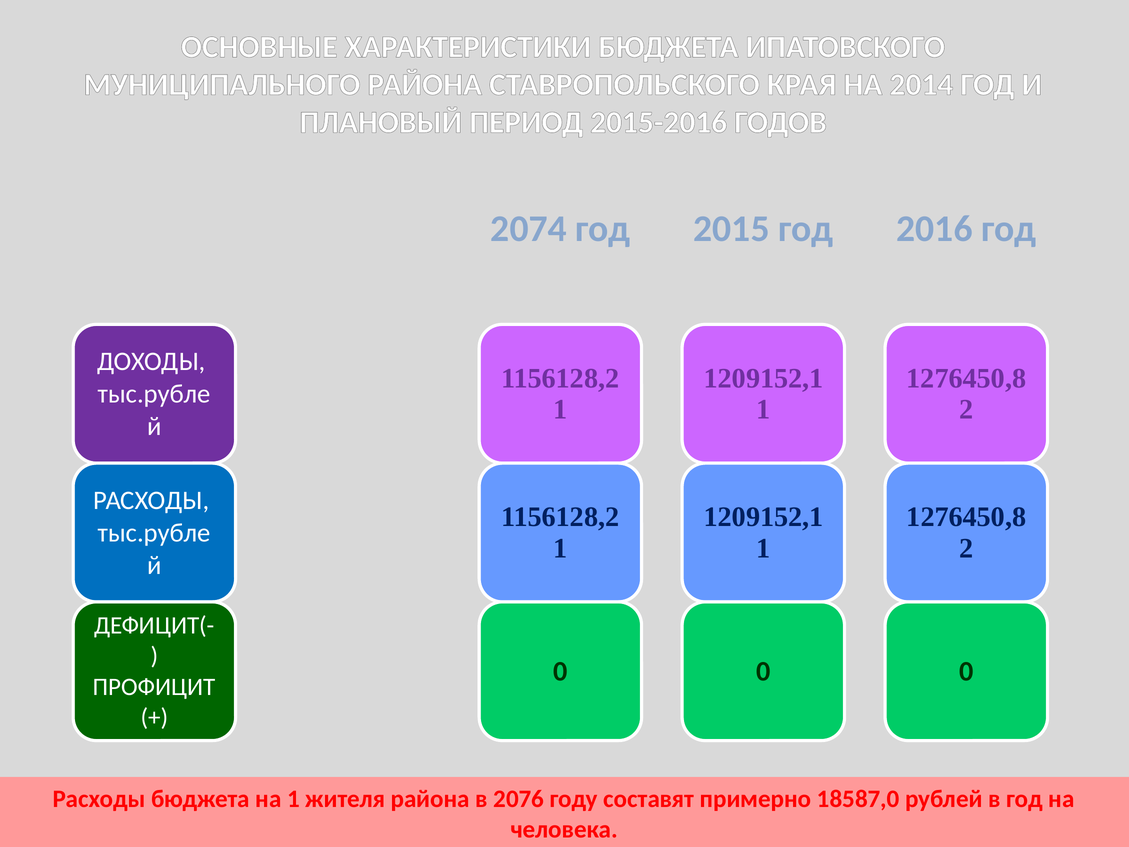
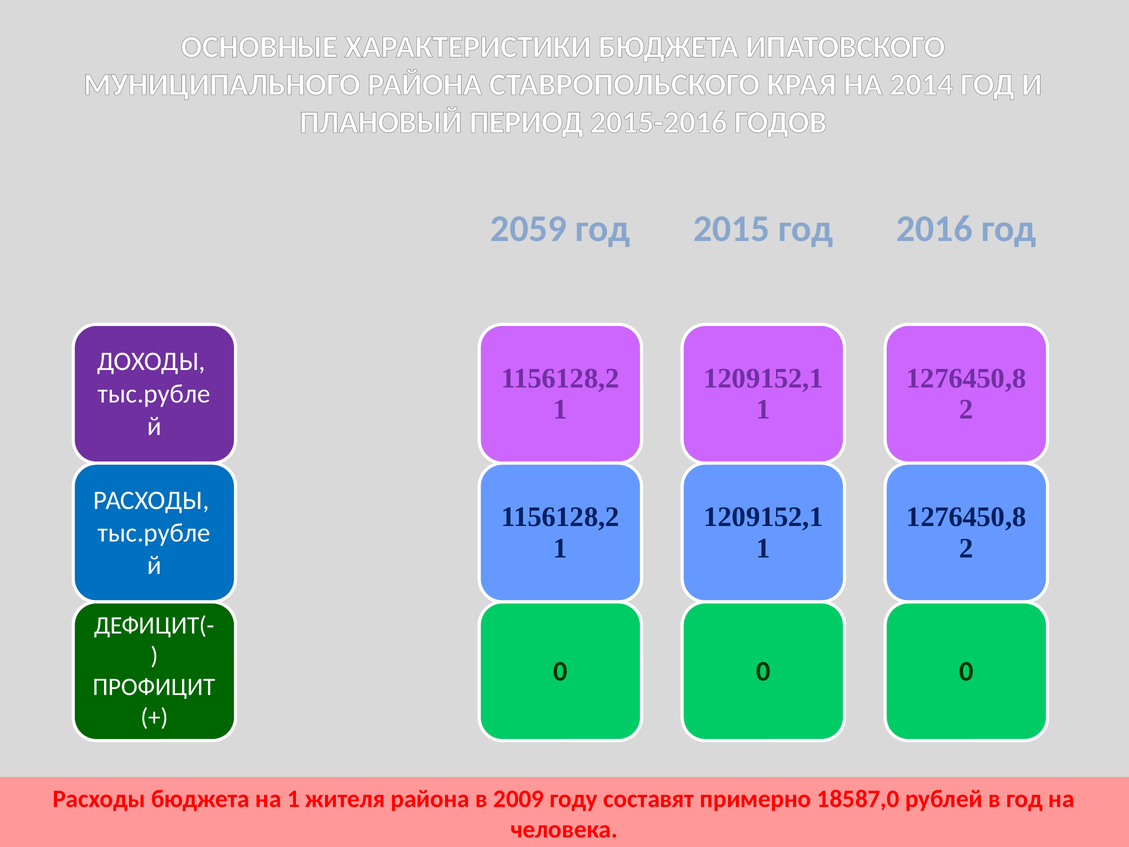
2074: 2074 -> 2059
2076: 2076 -> 2009
